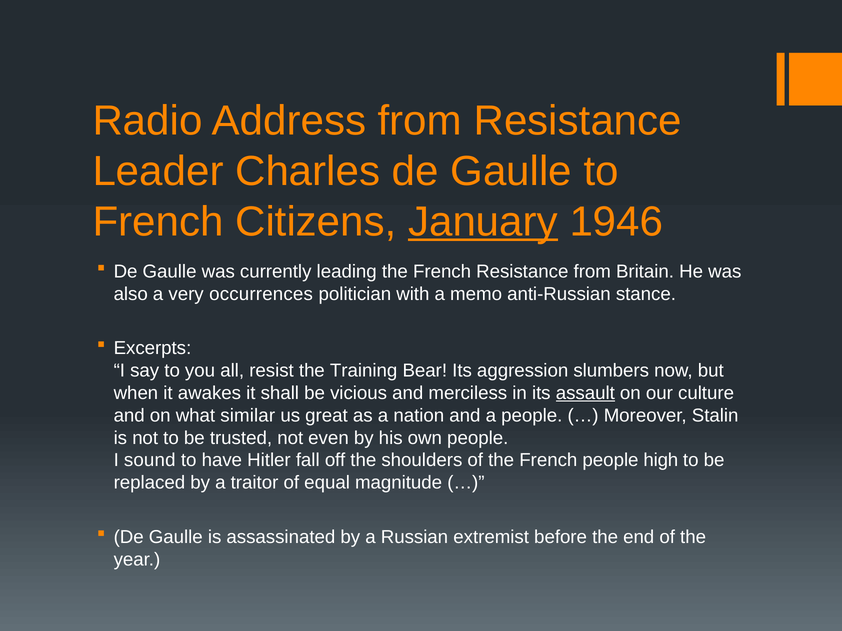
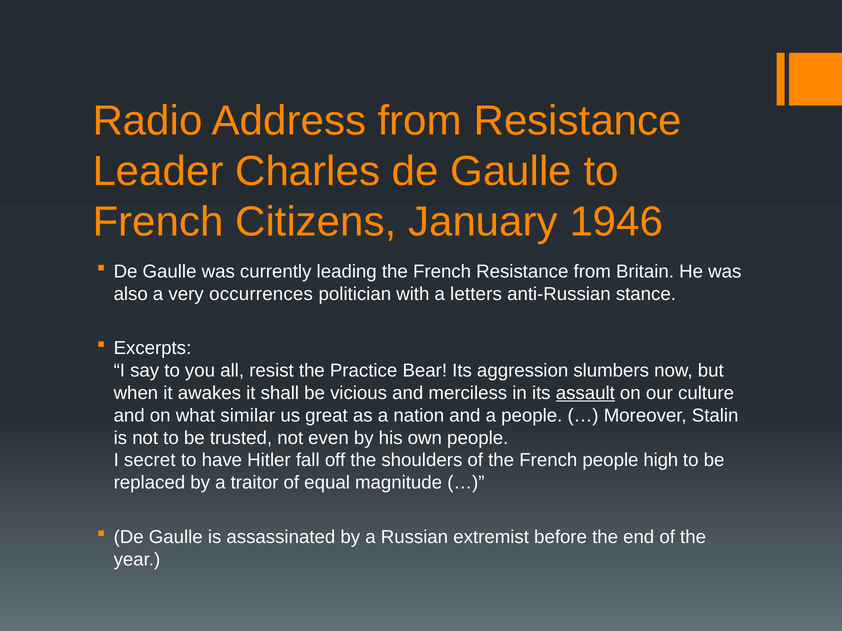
January underline: present -> none
memo: memo -> letters
Training: Training -> Practice
sound: sound -> secret
